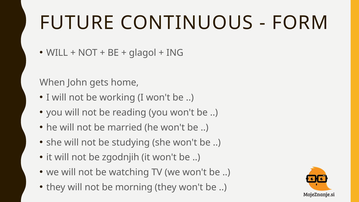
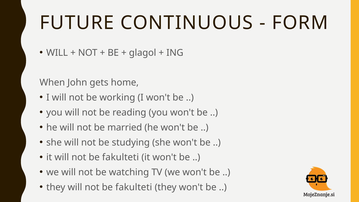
zgodnjih at (121, 157): zgodnjih -> fakulteti
morning at (134, 187): morning -> fakulteti
